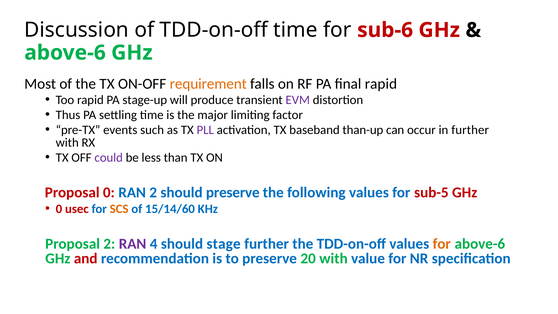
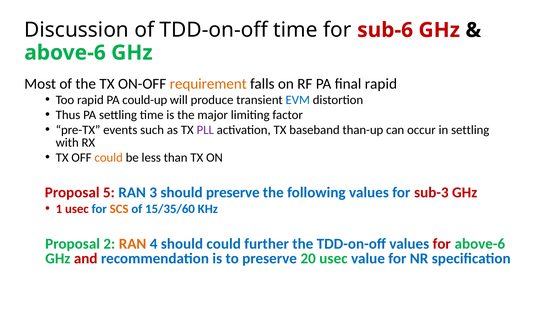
stage-up: stage-up -> could-up
EVM colour: purple -> blue
in further: further -> settling
could at (109, 157) colour: purple -> orange
Proposal 0: 0 -> 5
RAN 2: 2 -> 3
sub-5: sub-5 -> sub-3
0 at (59, 209): 0 -> 1
15/14/60: 15/14/60 -> 15/35/60
RAN at (133, 244) colour: purple -> orange
should stage: stage -> could
for at (442, 244) colour: orange -> red
20 with: with -> usec
